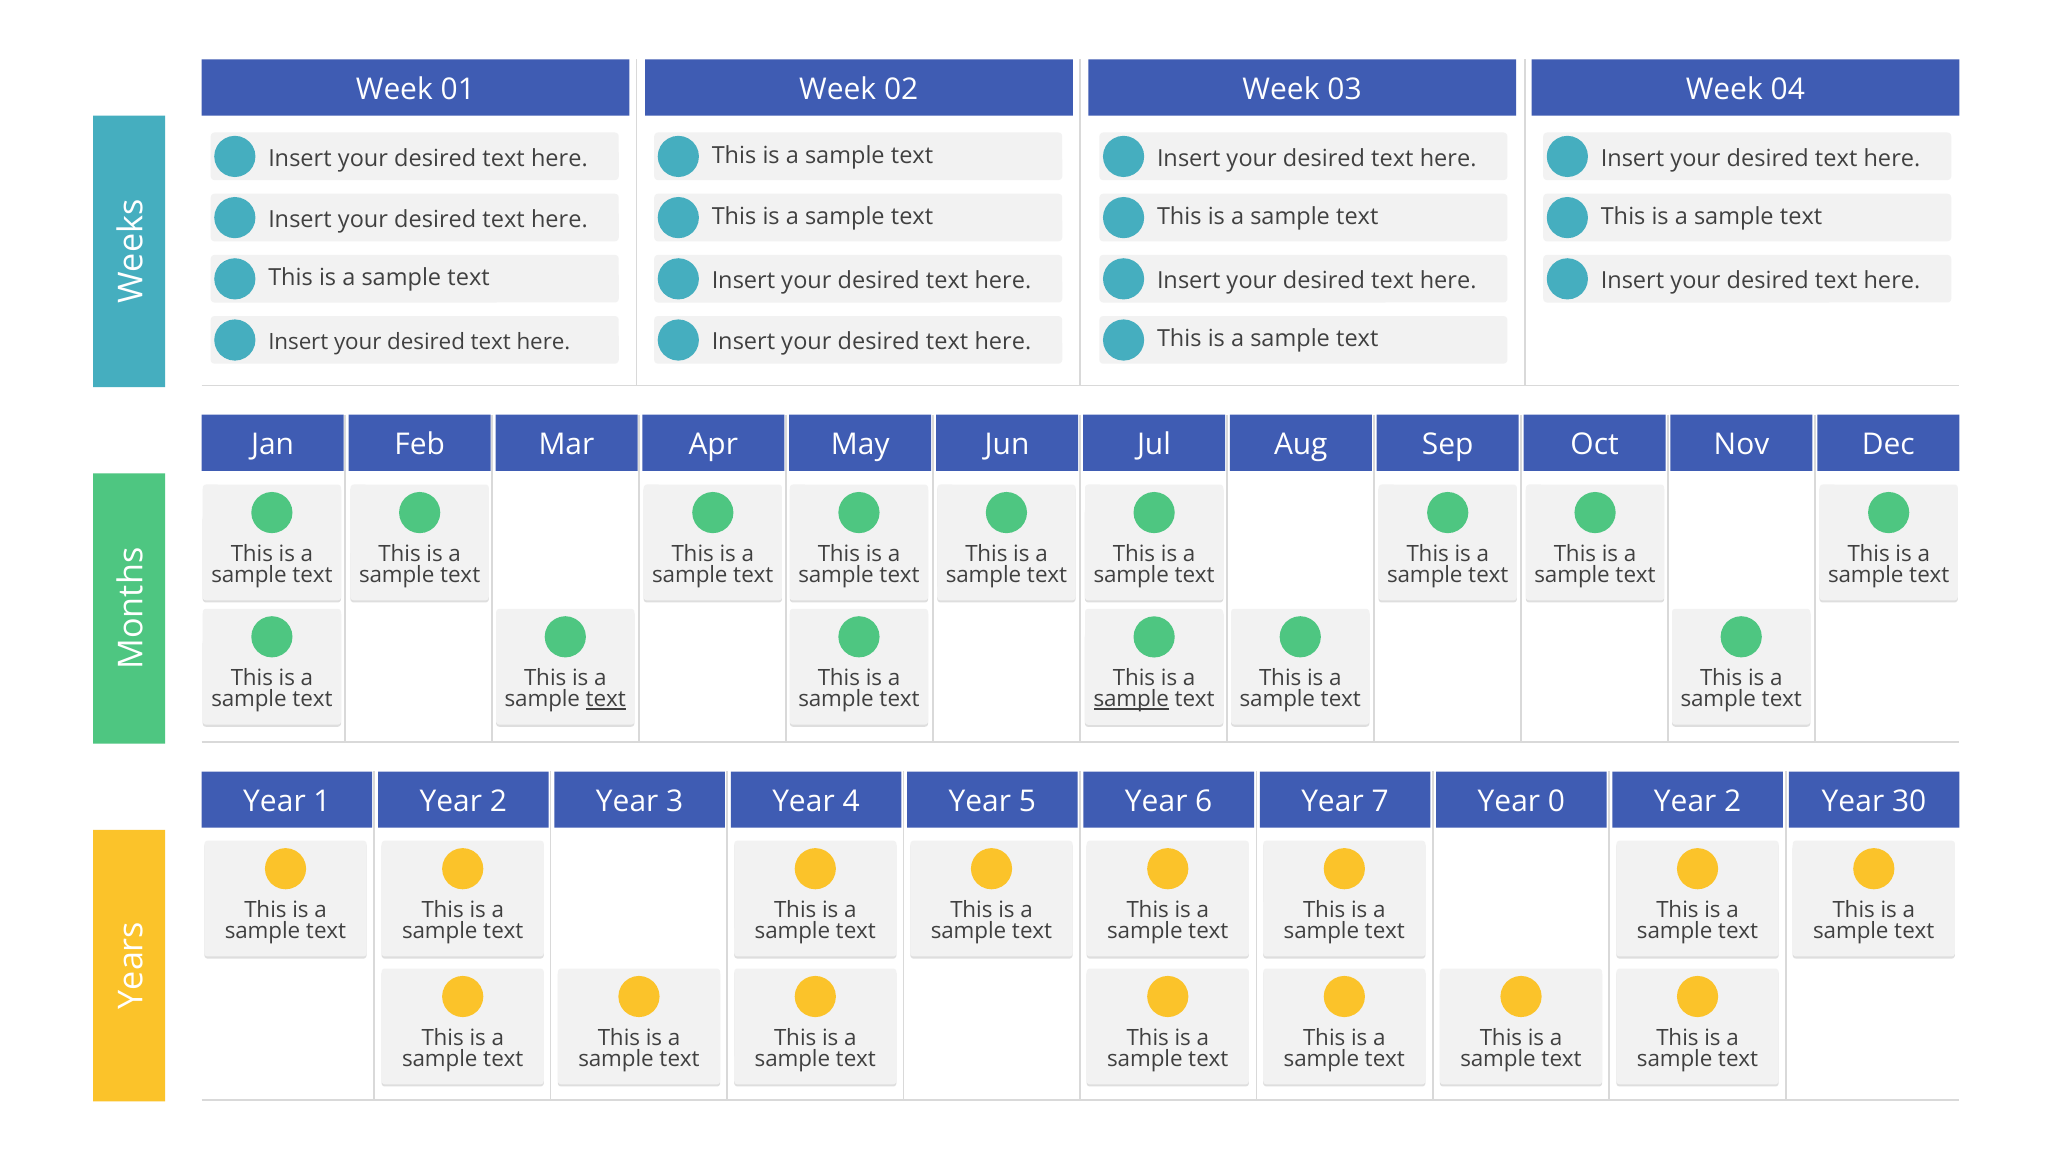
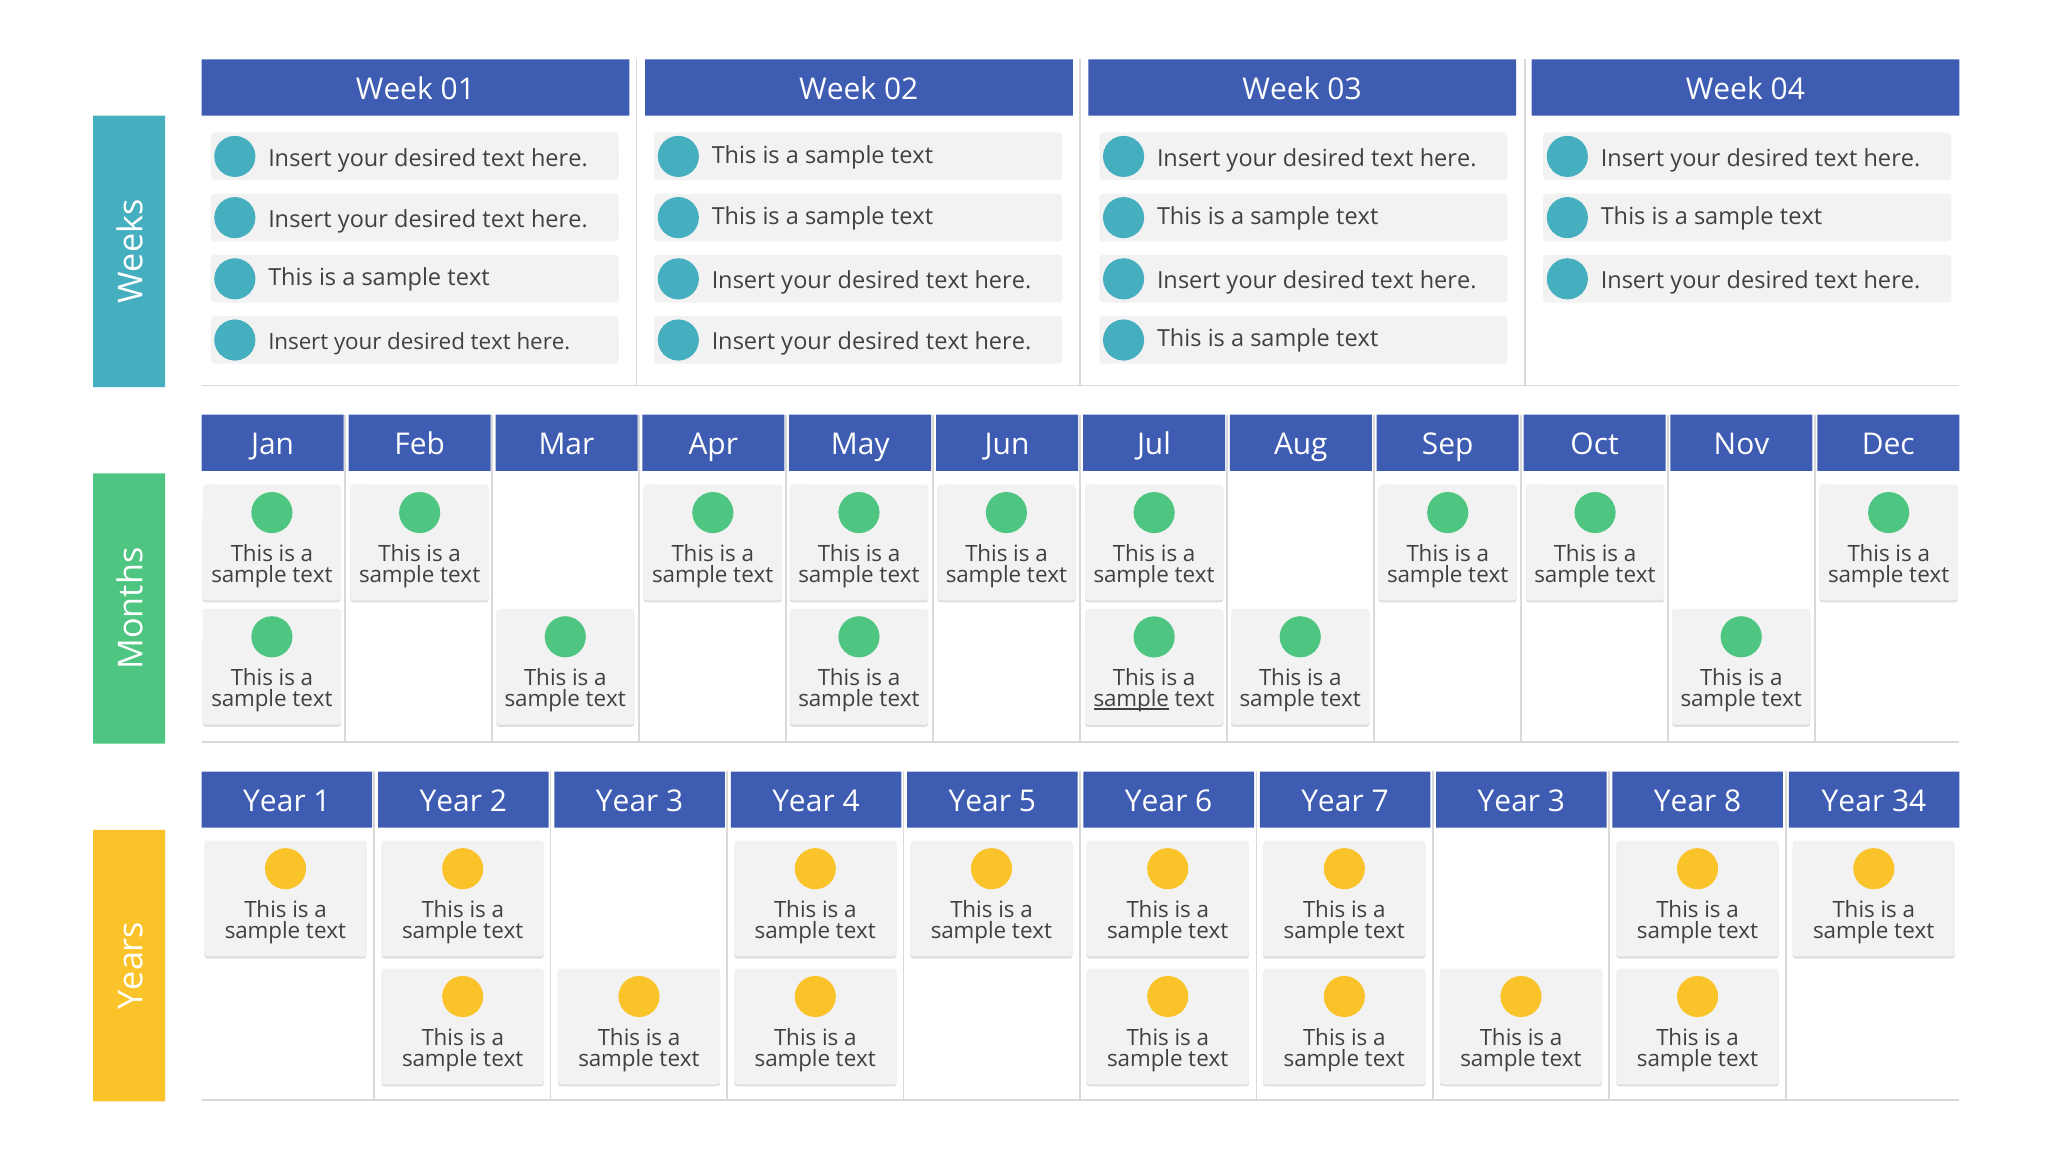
text at (606, 699) underline: present -> none
7 Year 0: 0 -> 3
2 at (1733, 802): 2 -> 8
30: 30 -> 34
